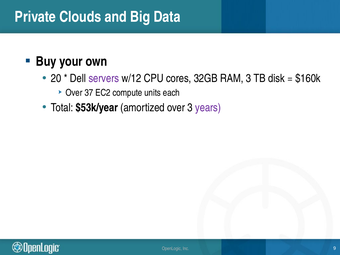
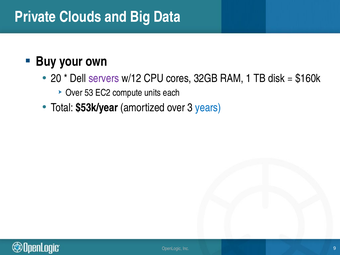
RAM 3: 3 -> 1
37: 37 -> 53
years colour: purple -> blue
